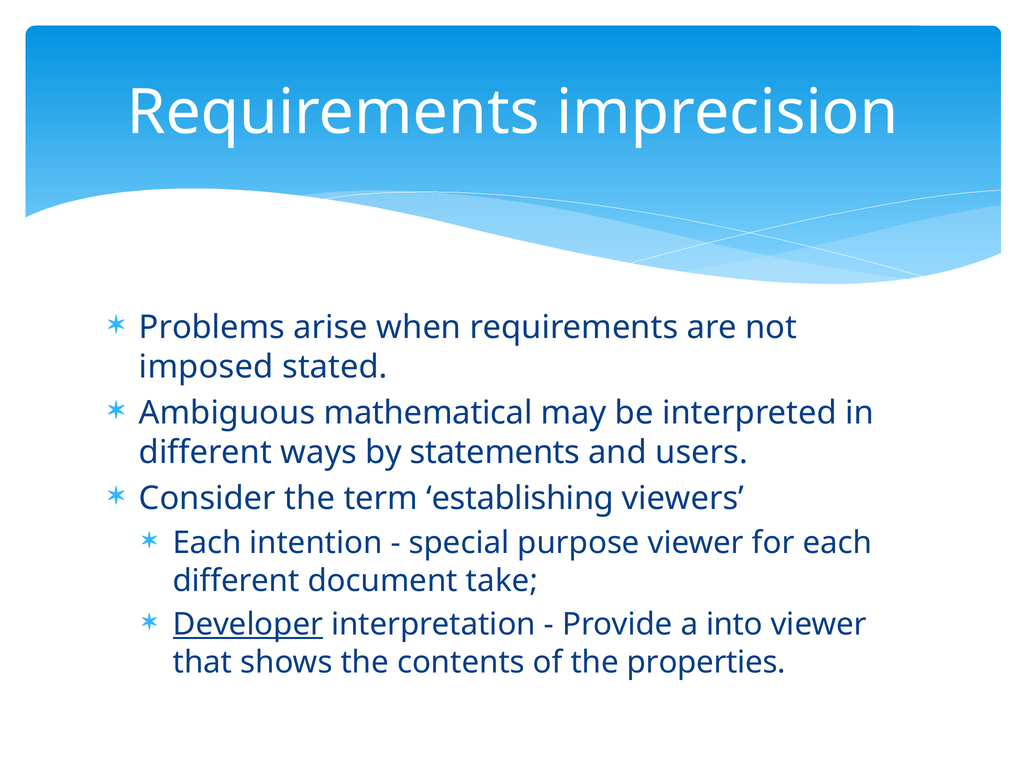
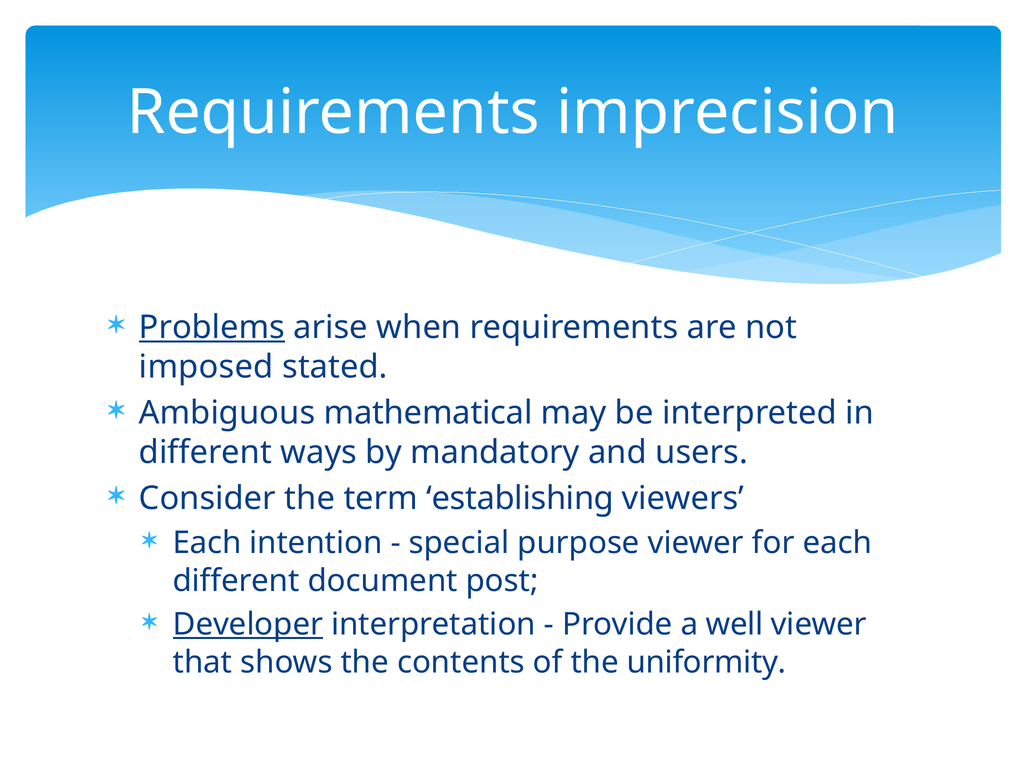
Problems underline: none -> present
statements: statements -> mandatory
take: take -> post
into: into -> well
properties: properties -> uniformity
